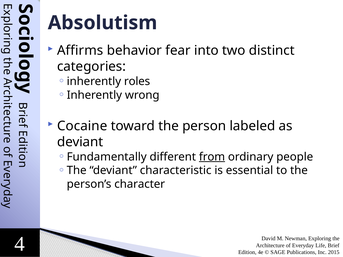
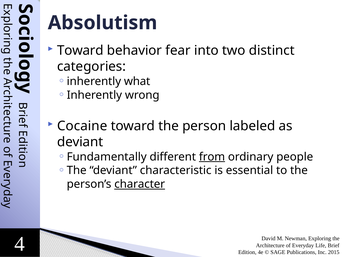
Affirms at (80, 51): Affirms -> Toward
roles: roles -> what
character underline: none -> present
